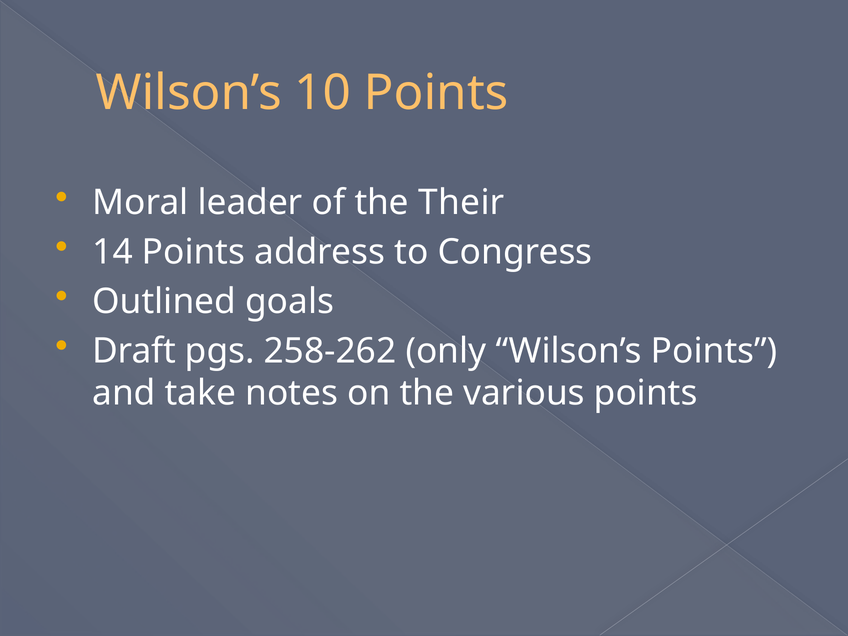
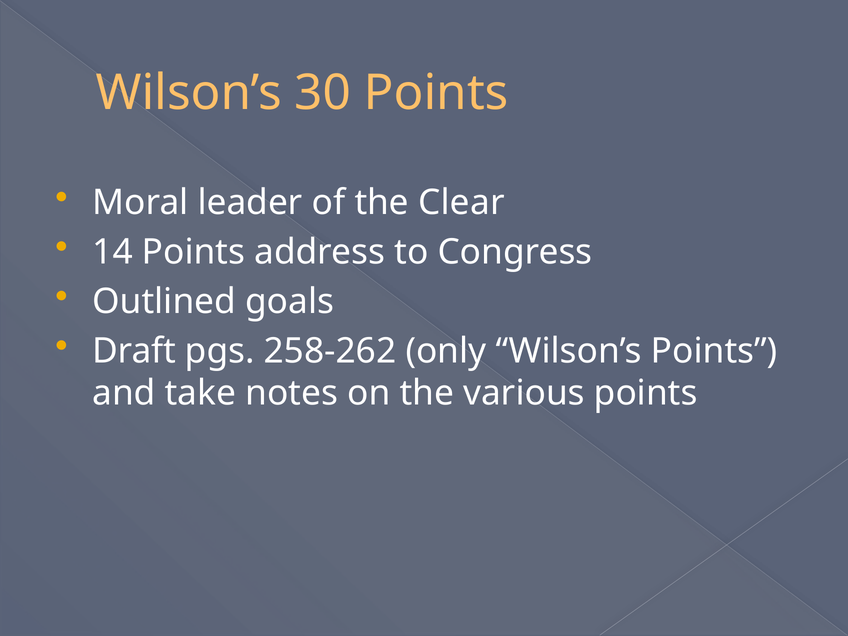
10: 10 -> 30
Their: Their -> Clear
